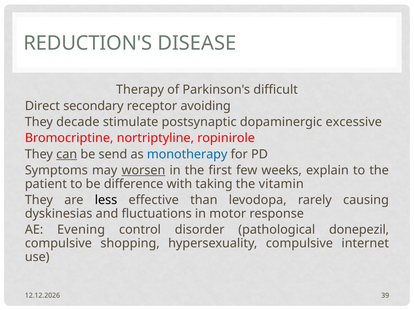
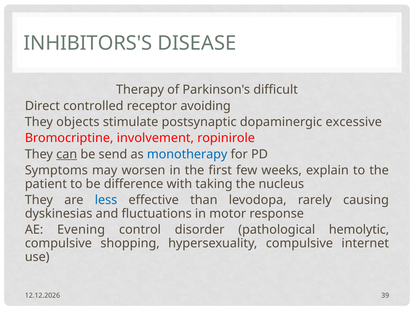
REDUCTION'S: REDUCTION'S -> INHIBITORS'S
secondary: secondary -> controlled
decade: decade -> objects
nortriptyline: nortriptyline -> involvement
worsen underline: present -> none
vitamin: vitamin -> nucleus
less colour: black -> blue
donepezil: donepezil -> hemolytic
